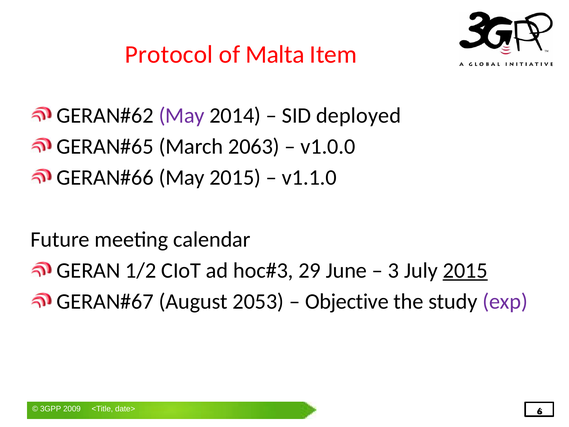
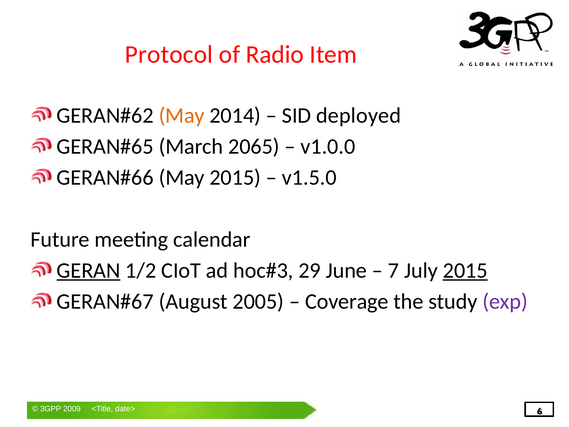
Malta: Malta -> Radio
May at (182, 115) colour: purple -> orange
2063: 2063 -> 2065
v1.1.0: v1.1.0 -> v1.5.0
GERAN underline: none -> present
3: 3 -> 7
2053: 2053 -> 2005
Objective: Objective -> Coverage
